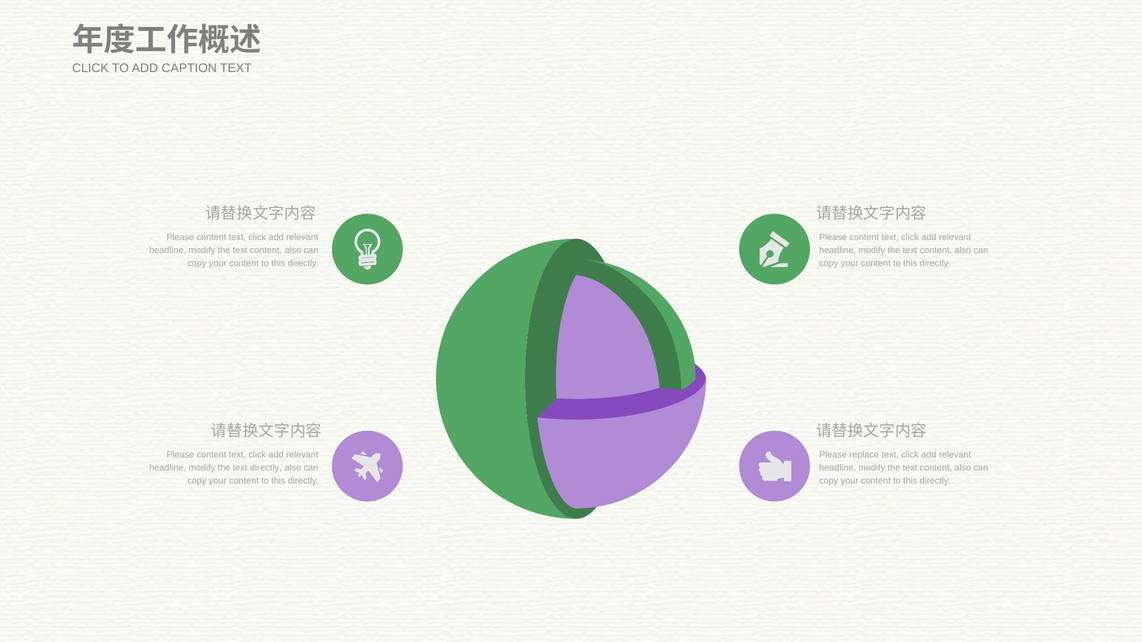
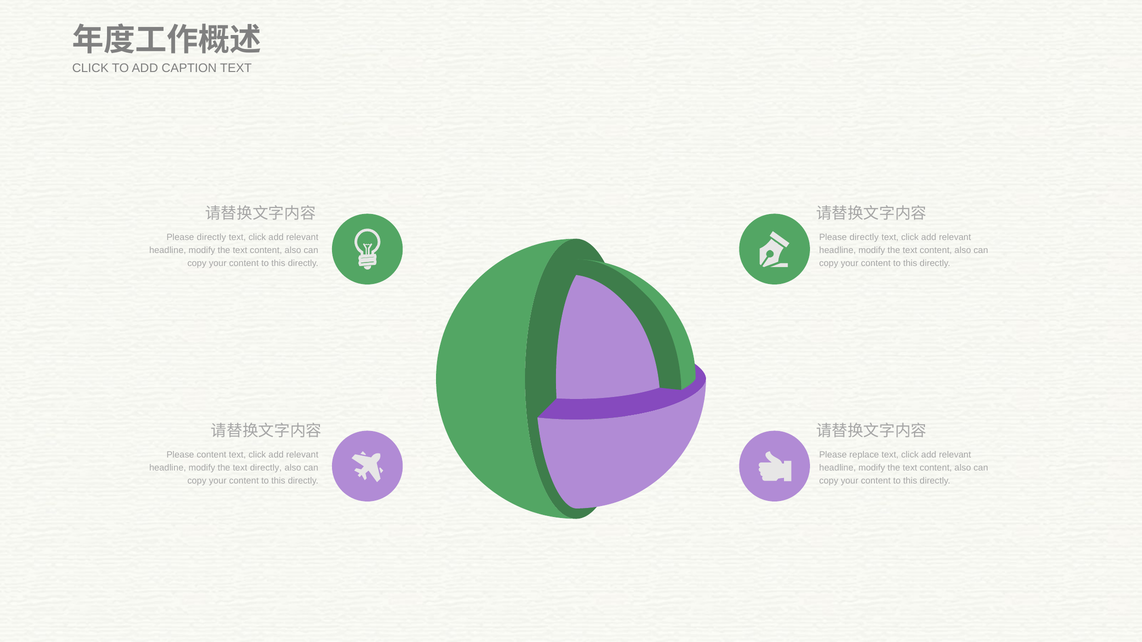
content at (211, 237): content -> directly
content at (864, 237): content -> directly
